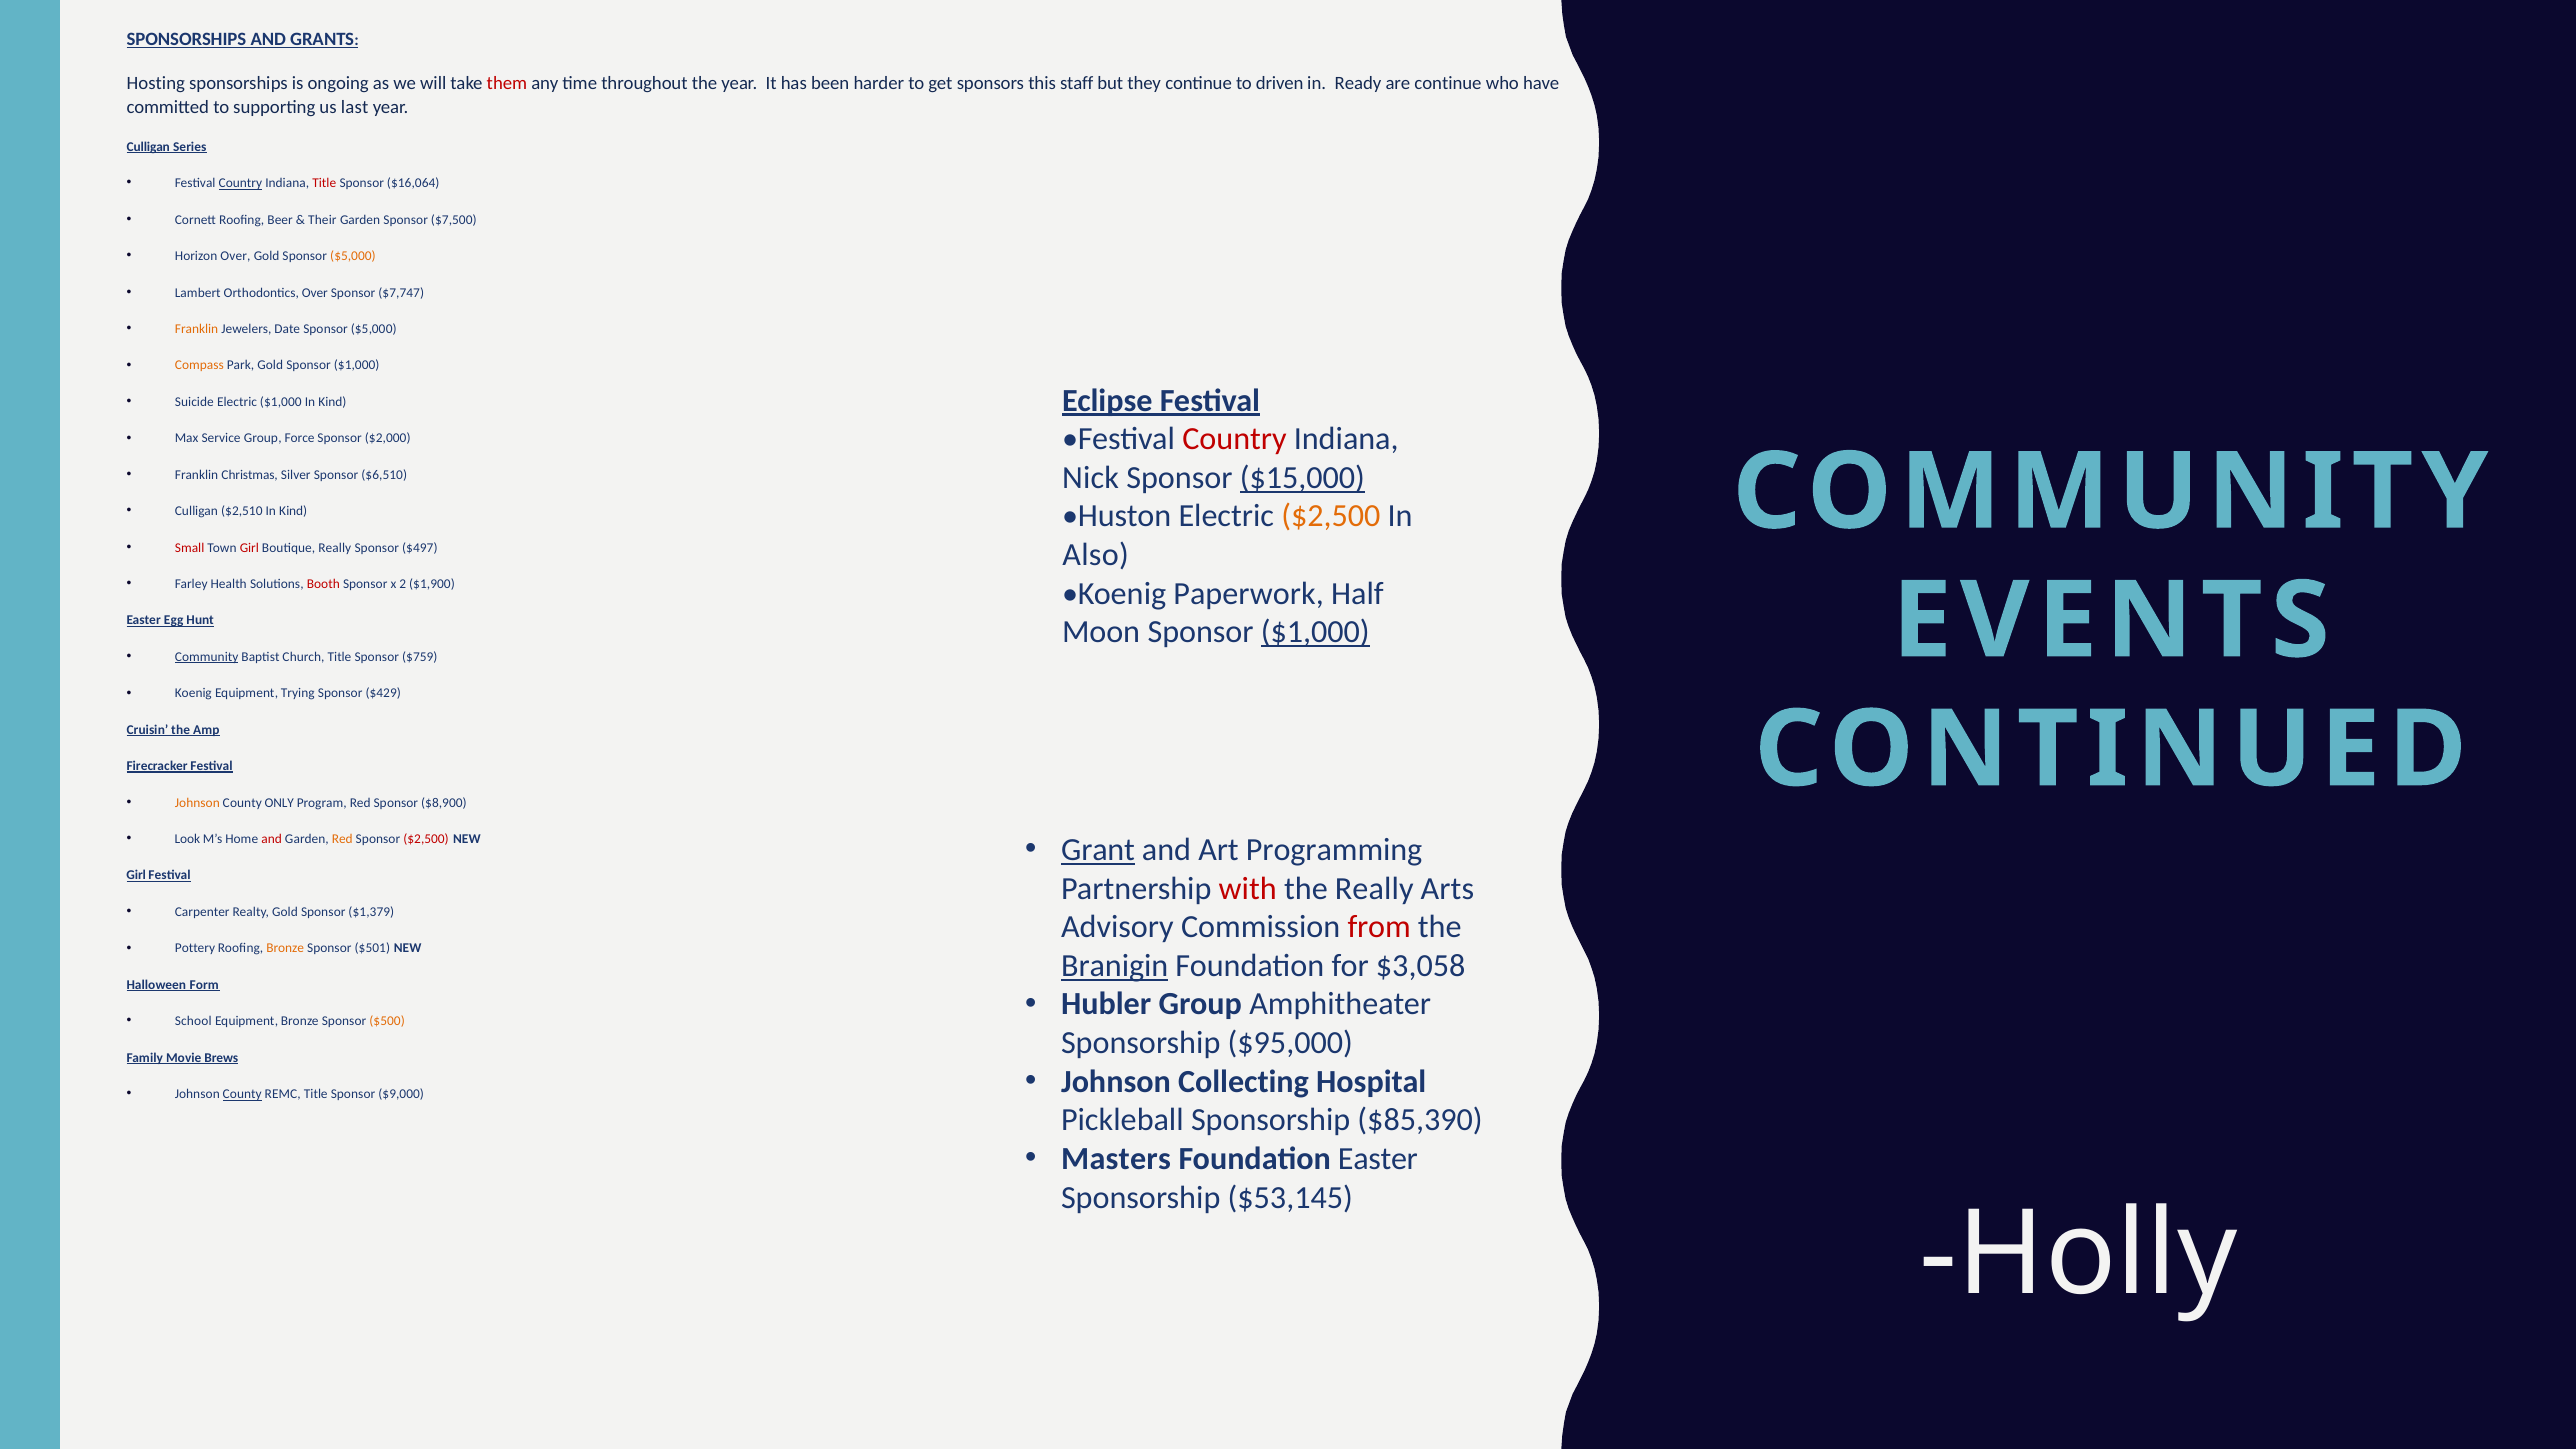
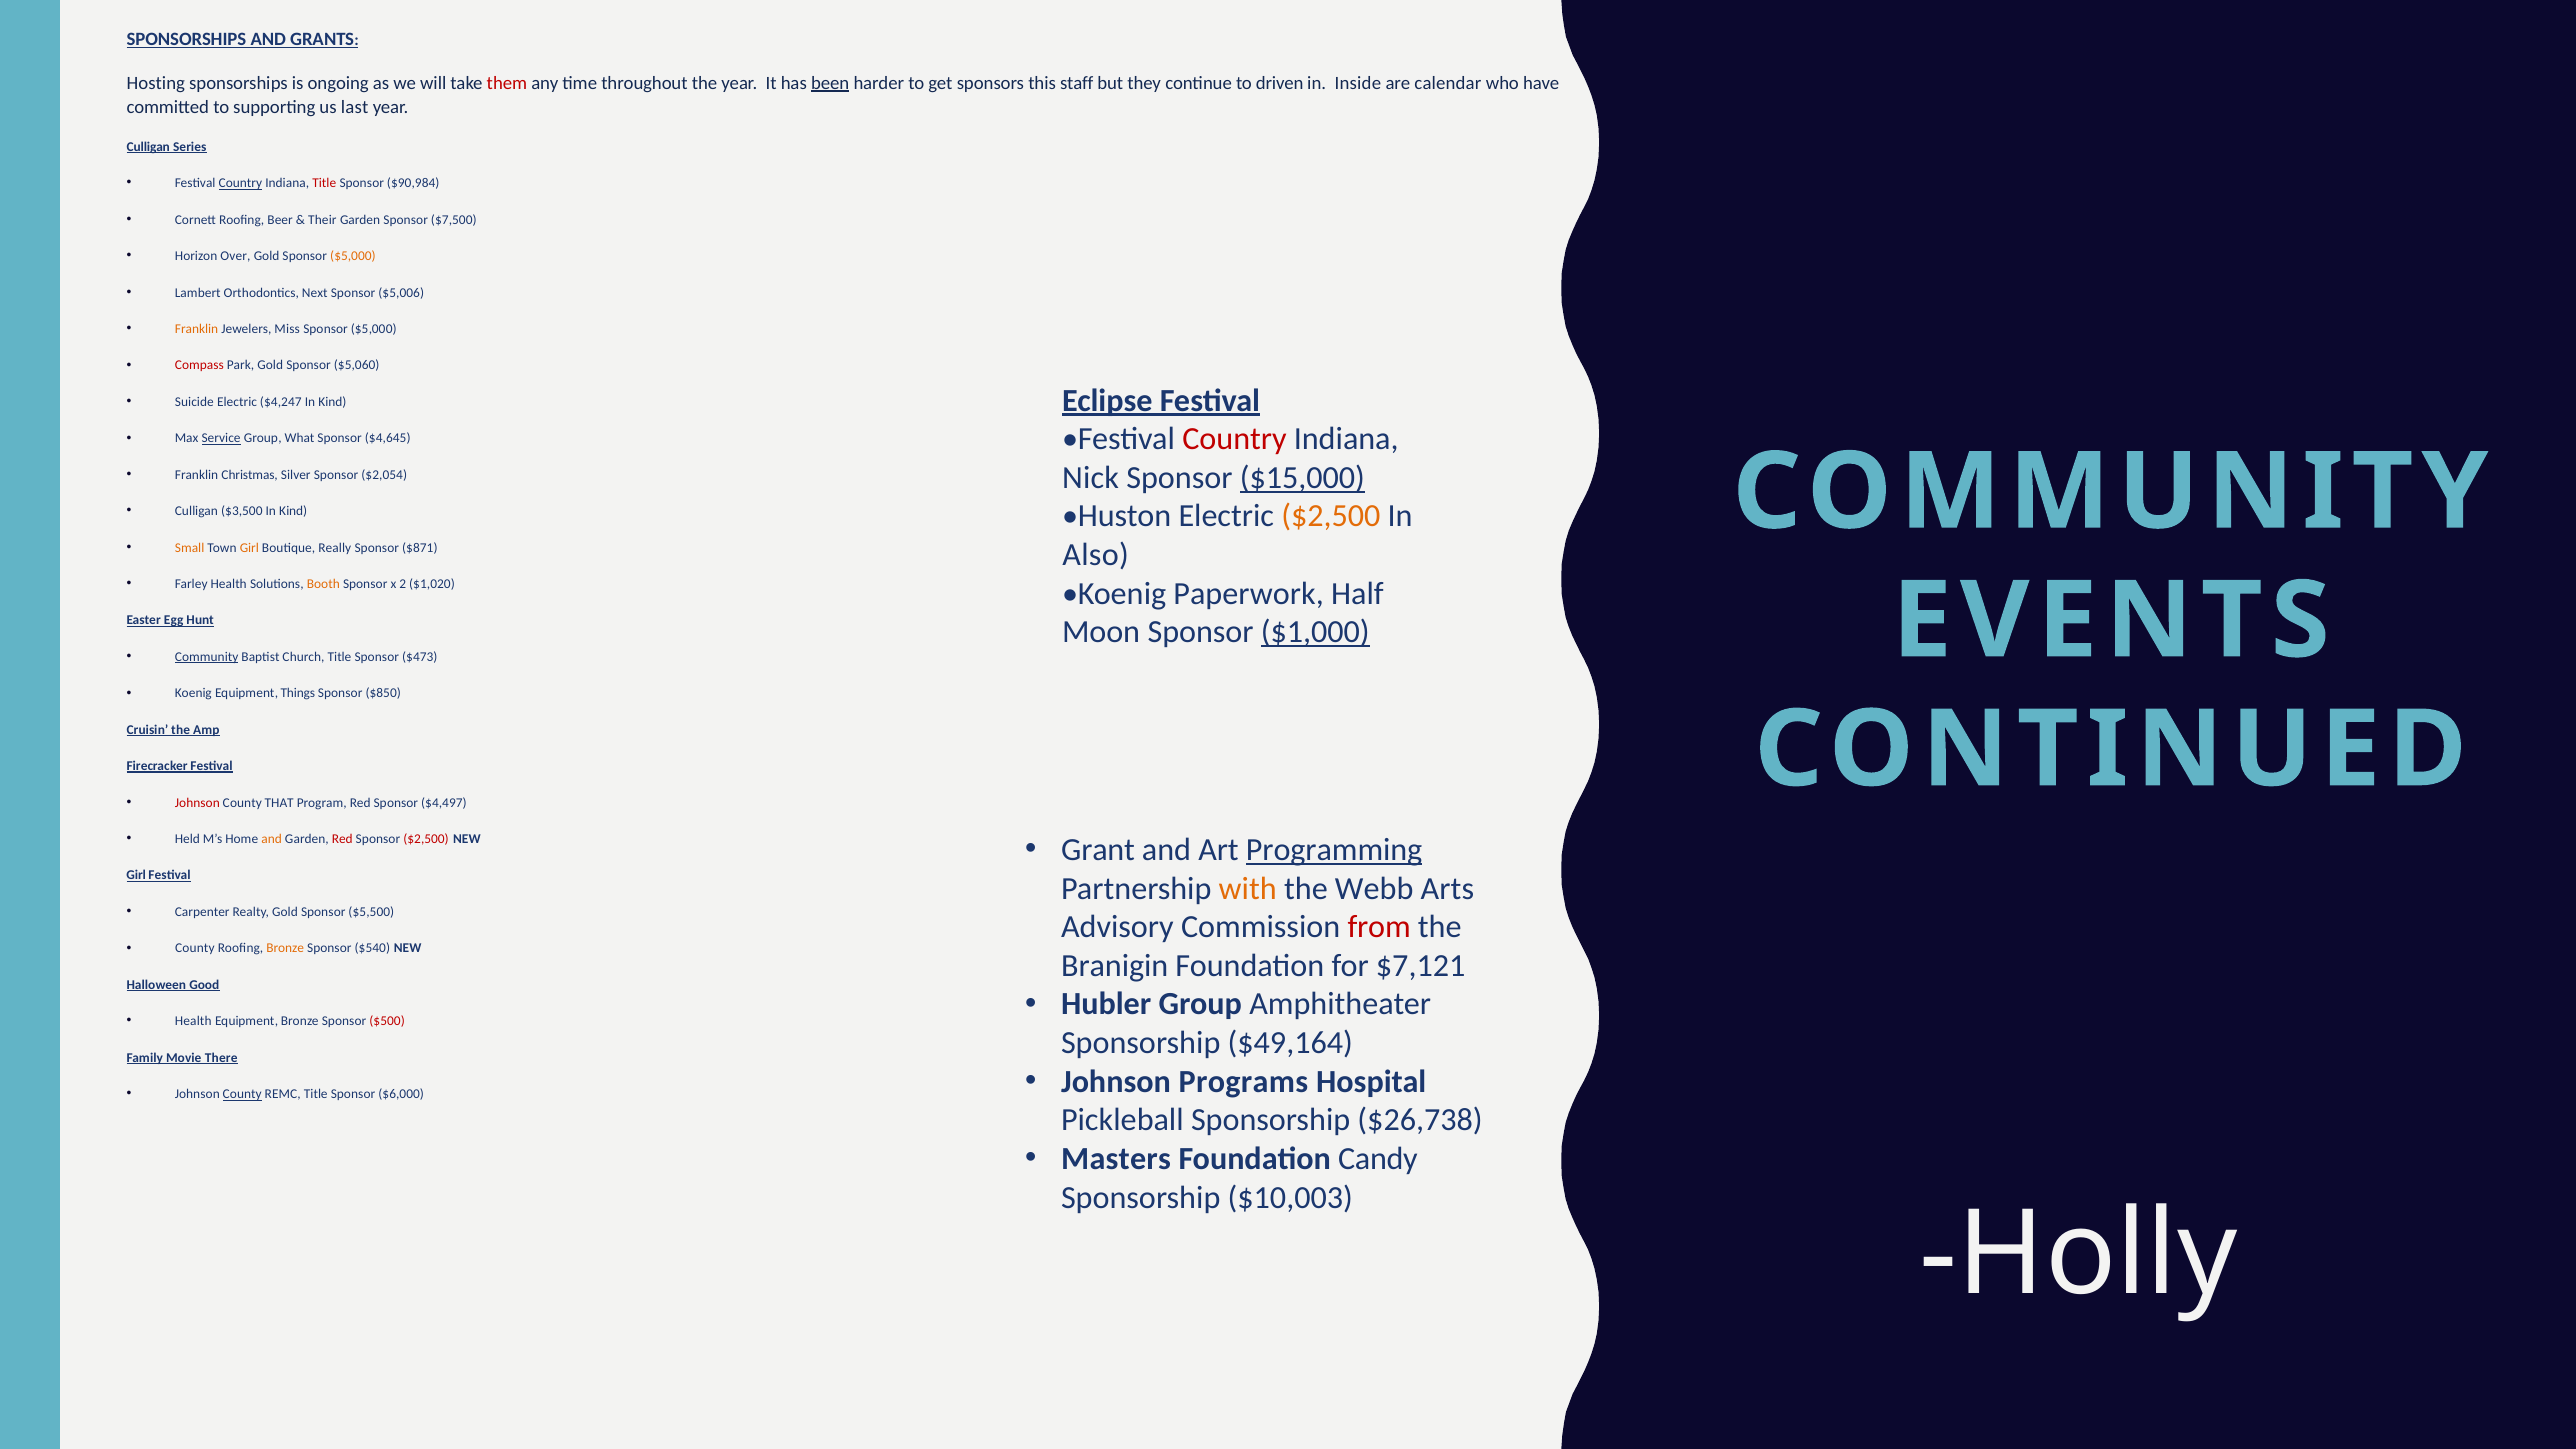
been underline: none -> present
Ready: Ready -> Inside
are continue: continue -> calendar
$16,064: $16,064 -> $90,984
Orthodontics Over: Over -> Next
$7,747: $7,747 -> $5,006
Date: Date -> Miss
Compass colour: orange -> red
Gold Sponsor $1,000: $1,000 -> $5,060
Electric $1,000: $1,000 -> $4,247
Service underline: none -> present
Force: Force -> What
$2,000: $2,000 -> $4,645
$6,510: $6,510 -> $2,054
$2,510: $2,510 -> $3,500
Small colour: red -> orange
Girl at (249, 548) colour: red -> orange
$497: $497 -> $871
Booth colour: red -> orange
$1,900: $1,900 -> $1,020
$759: $759 -> $473
Trying: Trying -> Things
$429: $429 -> $850
Johnson at (197, 803) colour: orange -> red
ONLY: ONLY -> THAT
$8,900: $8,900 -> $4,497
Look: Look -> Held
and at (272, 839) colour: red -> orange
Red at (342, 839) colour: orange -> red
Grant underline: present -> none
Programming underline: none -> present
with colour: red -> orange
the Really: Really -> Webb
$1,379: $1,379 -> $5,500
Pottery at (195, 948): Pottery -> County
$501: $501 -> $540
Branigin underline: present -> none
$3,058: $3,058 -> $7,121
Form: Form -> Good
School at (193, 1021): School -> Health
$500 colour: orange -> red
$95,000: $95,000 -> $49,164
Brews: Brews -> There
Collecting: Collecting -> Programs
$9,000: $9,000 -> $6,000
$85,390: $85,390 -> $26,738
Foundation Easter: Easter -> Candy
$53,145: $53,145 -> $10,003
